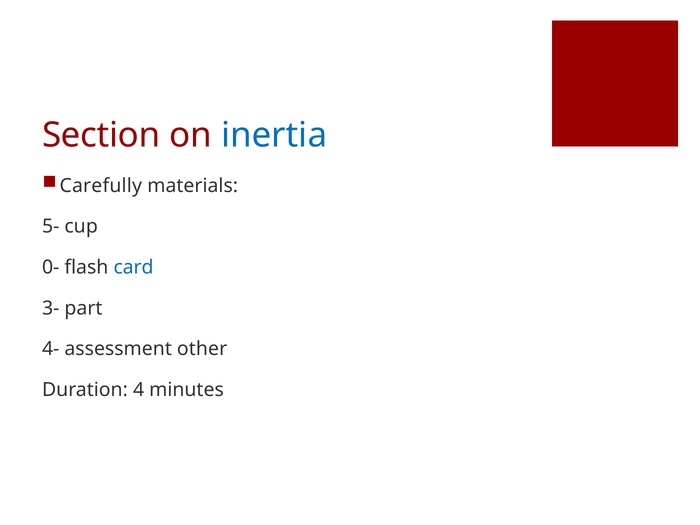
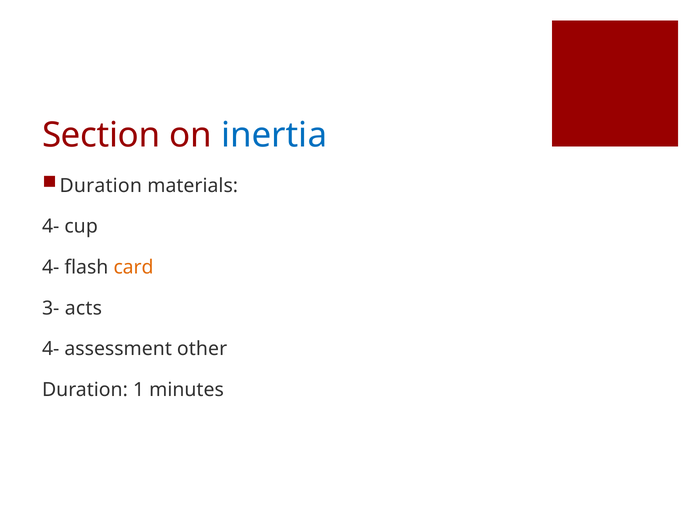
Carefully at (101, 186): Carefully -> Duration
5- at (51, 227): 5- -> 4-
0- at (51, 267): 0- -> 4-
card colour: blue -> orange
part: part -> acts
4: 4 -> 1
